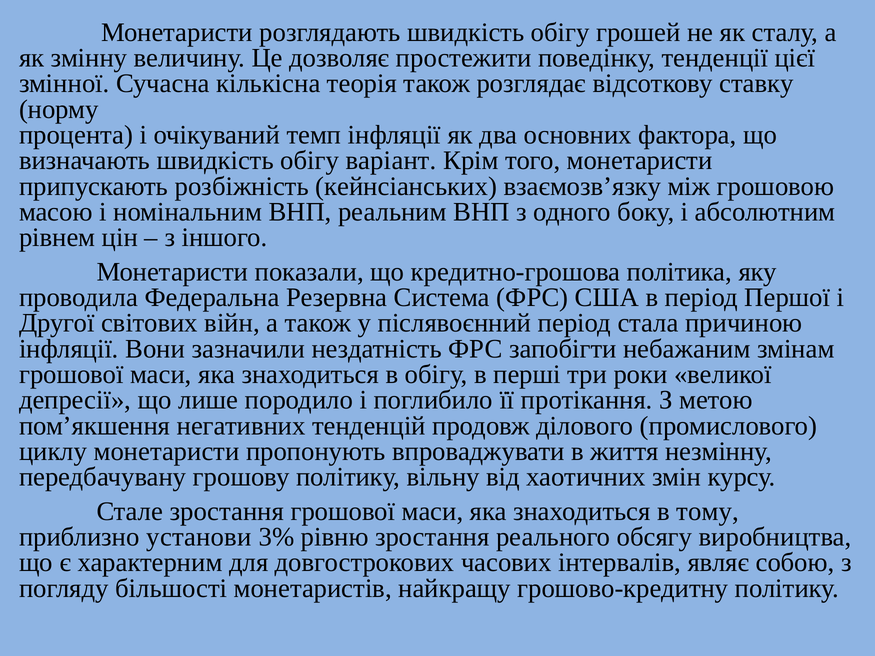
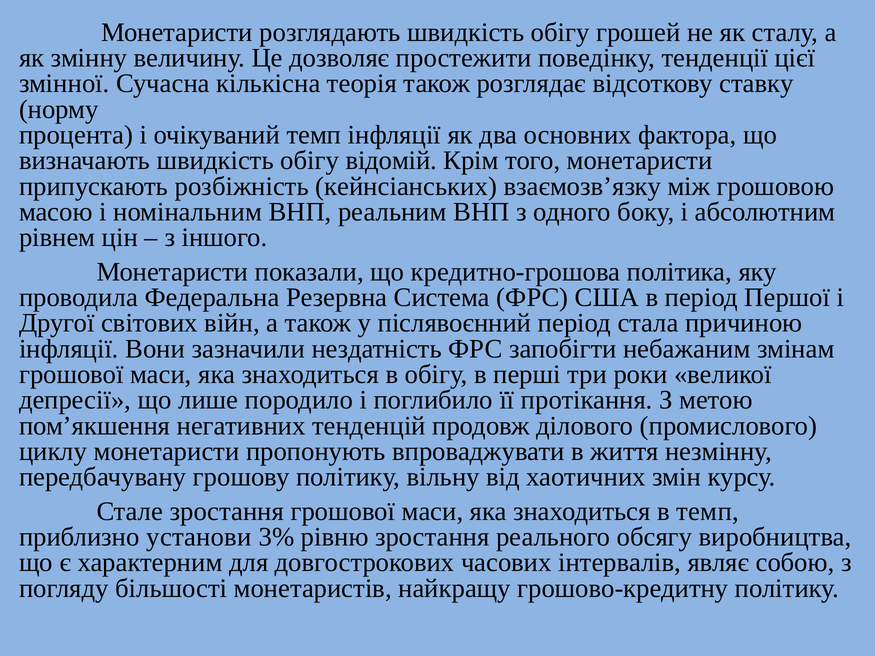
варіант: варіант -> відомій
в тому: тому -> темп
